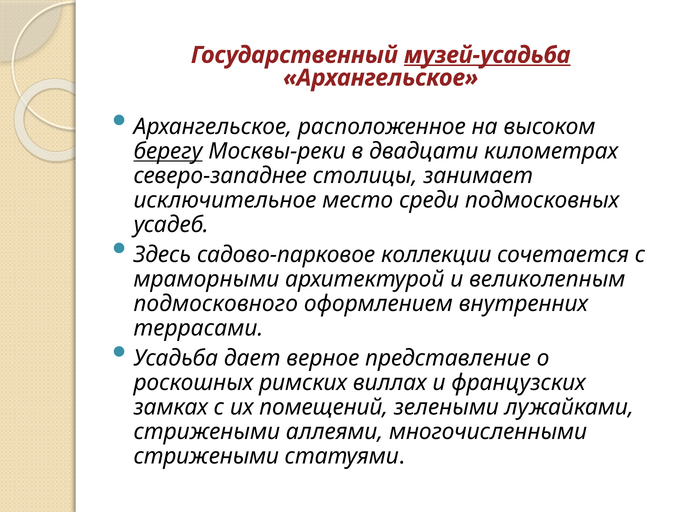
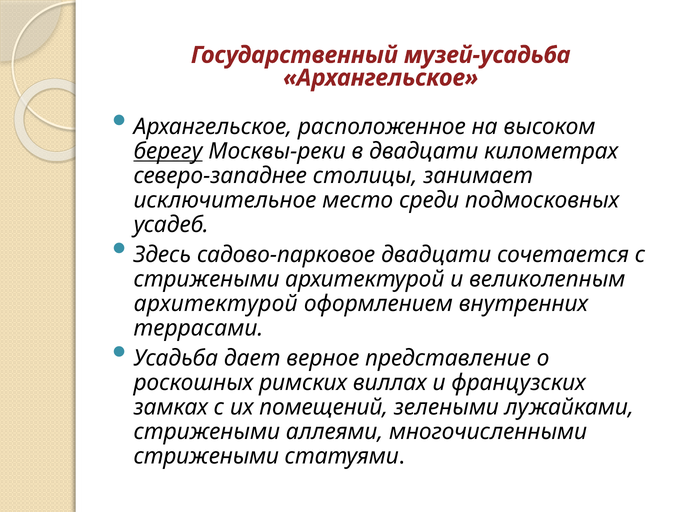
музей-усадьба underline: present -> none
садово-парковое коллекции: коллекции -> двадцати
мраморными at (206, 279): мраморными -> стрижеными
подмосковного at (216, 304): подмосковного -> архитектурой
